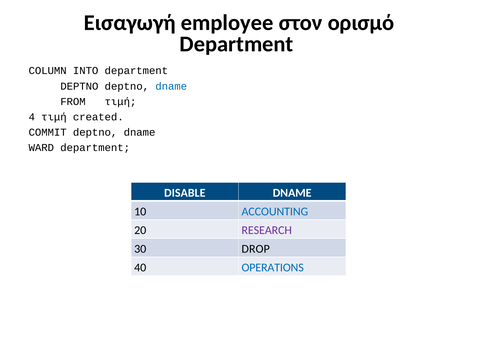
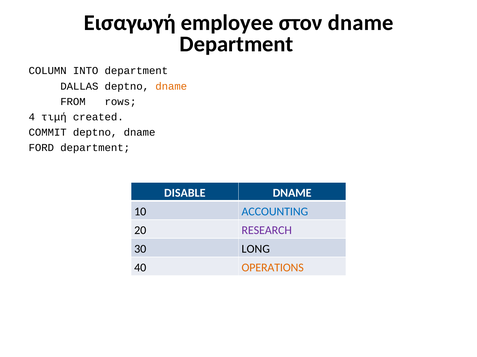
στον ορισμό: ορισμό -> dname
DEPTNO at (79, 86): DEPTNO -> DALLAS
dname at (171, 86) colour: blue -> orange
FROM τιμή: τιμή -> rows
WARD: WARD -> FORD
DROP: DROP -> LONG
OPERATIONS colour: blue -> orange
